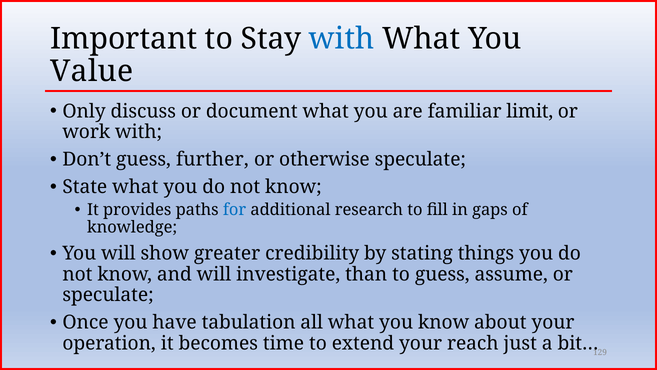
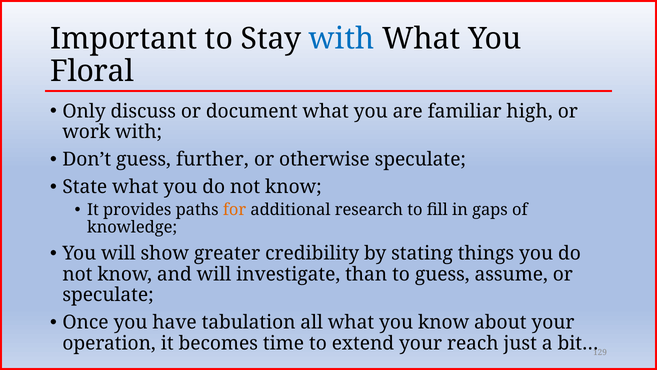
Value: Value -> Floral
limit: limit -> high
for colour: blue -> orange
